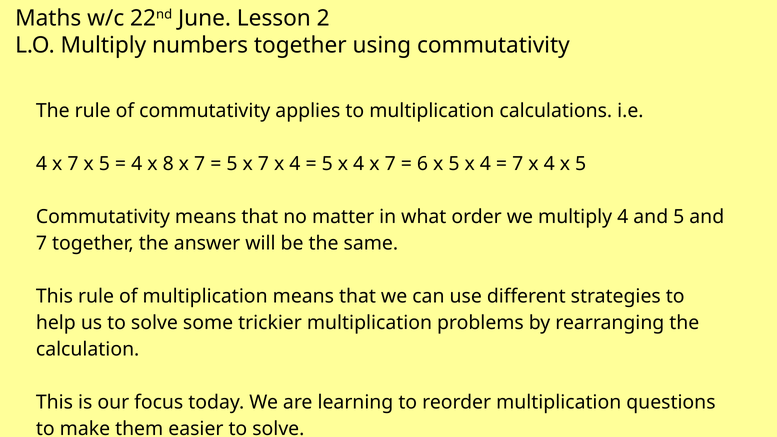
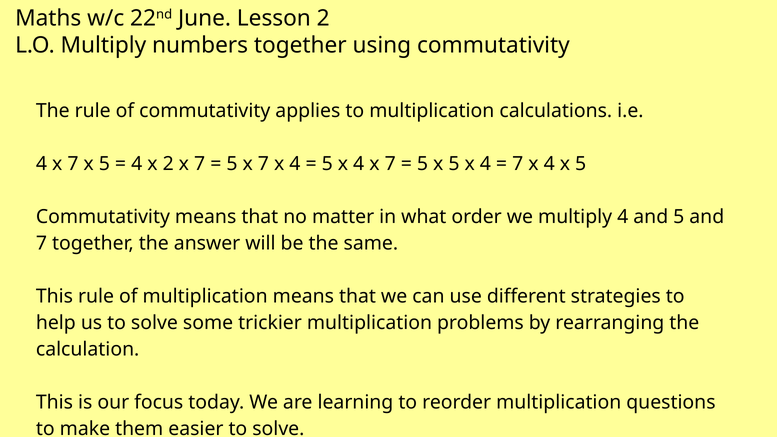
x 8: 8 -> 2
6 at (422, 164): 6 -> 5
